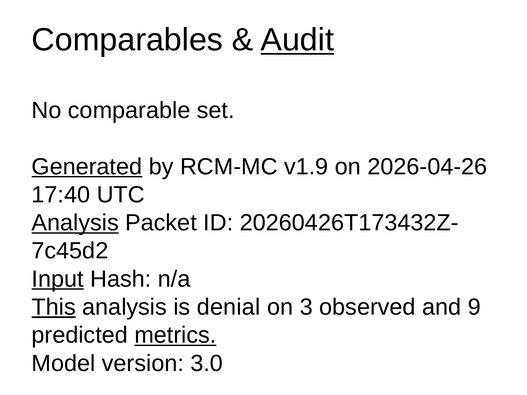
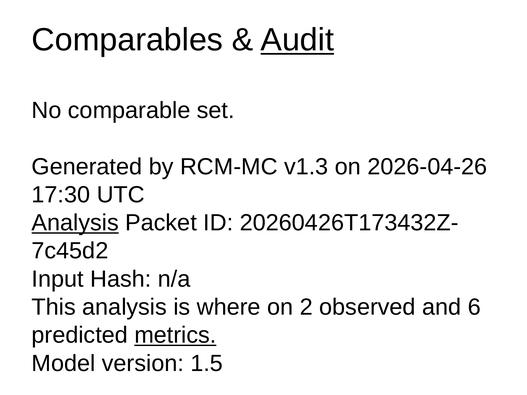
Generated underline: present -> none
v1.9: v1.9 -> v1.3
17:40: 17:40 -> 17:30
Input underline: present -> none
This underline: present -> none
denial: denial -> where
3: 3 -> 2
9: 9 -> 6
3.0: 3.0 -> 1.5
